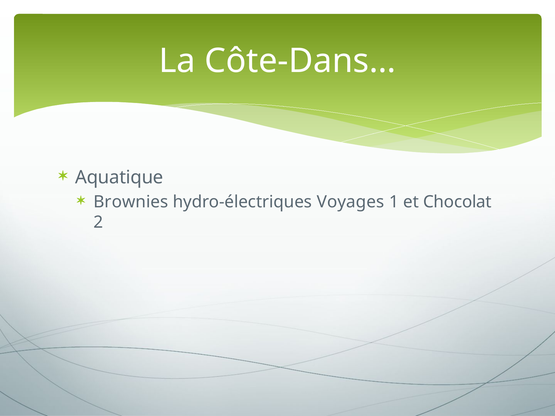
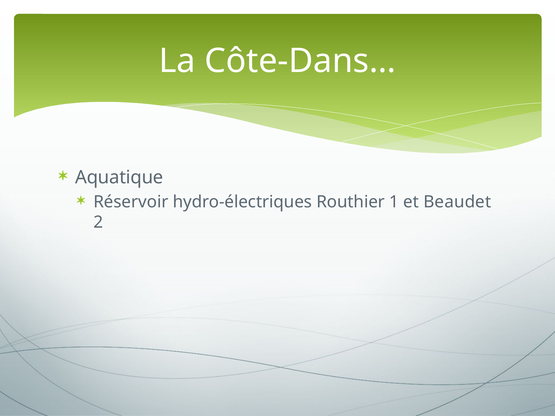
Brownies: Brownies -> Réservoir
Voyages: Voyages -> Routhier
Chocolat: Chocolat -> Beaudet
